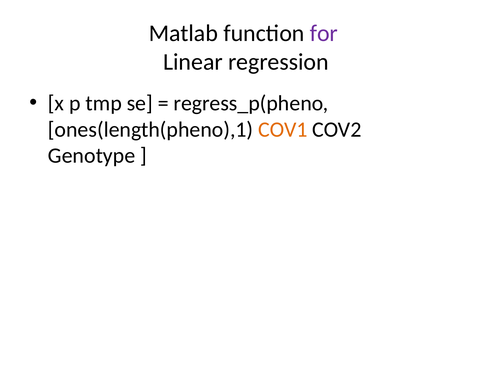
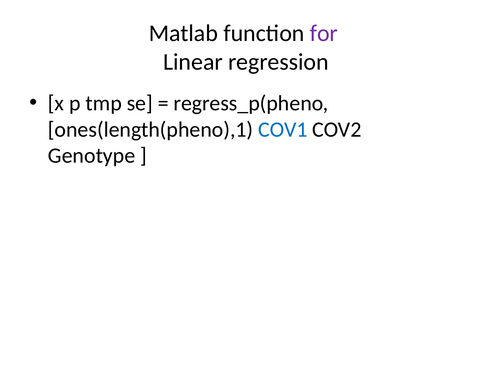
COV1 colour: orange -> blue
